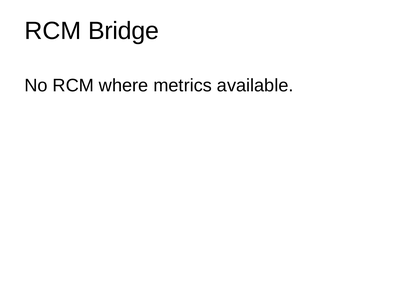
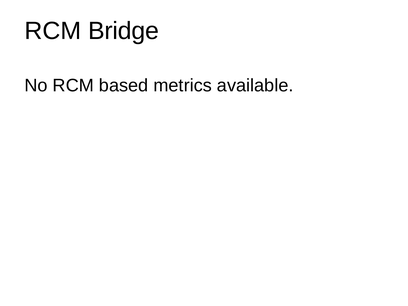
where: where -> based
